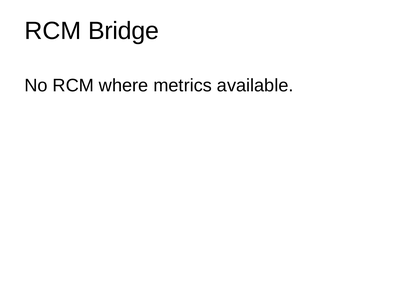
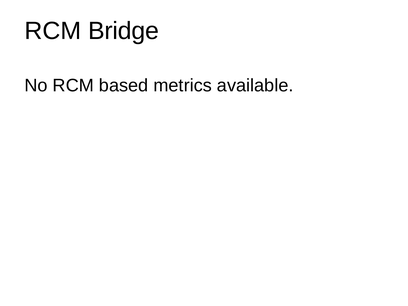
where: where -> based
